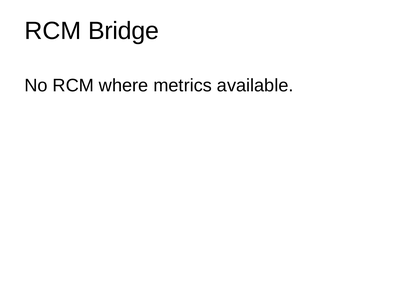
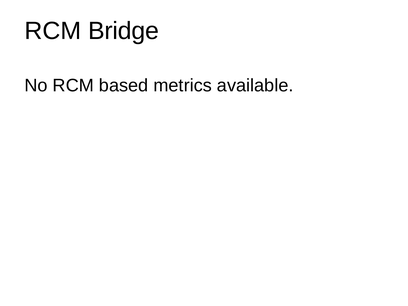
where: where -> based
